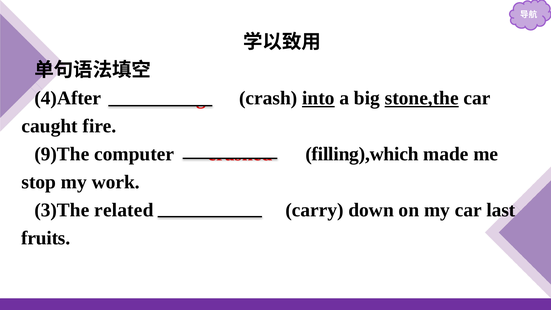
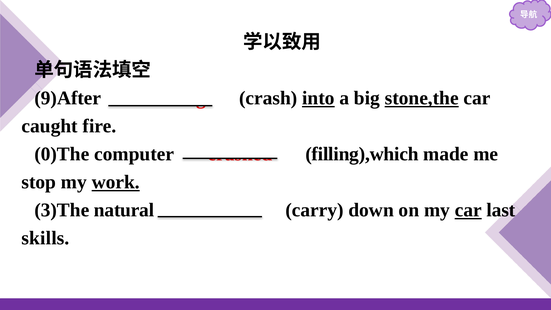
4)After: 4)After -> 9)After
9)The: 9)The -> 0)The
work underline: none -> present
related: related -> natural
car at (468, 210) underline: none -> present
fruits: fruits -> skills
